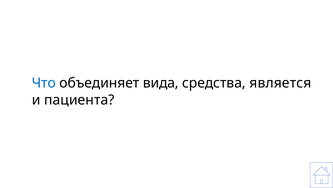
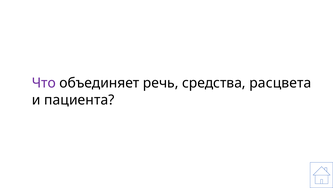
Что colour: blue -> purple
вида: вида -> речь
является: является -> расцвета
